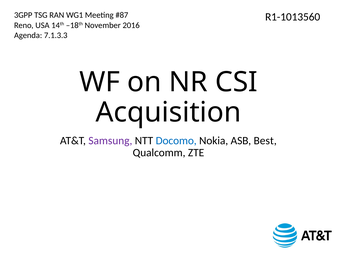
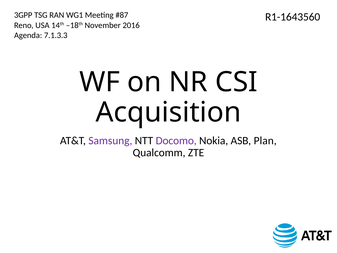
R1-1013560: R1-1013560 -> R1-1643560
Docomo colour: blue -> purple
Best: Best -> Plan
